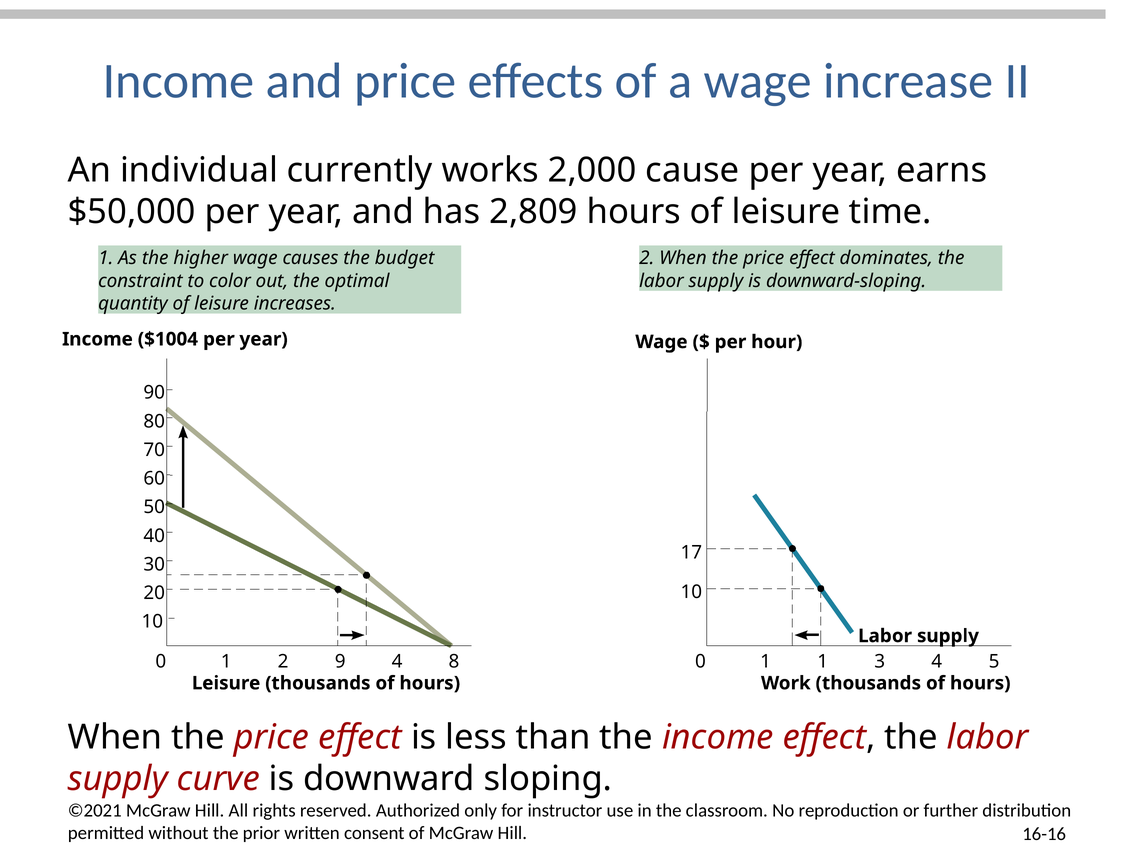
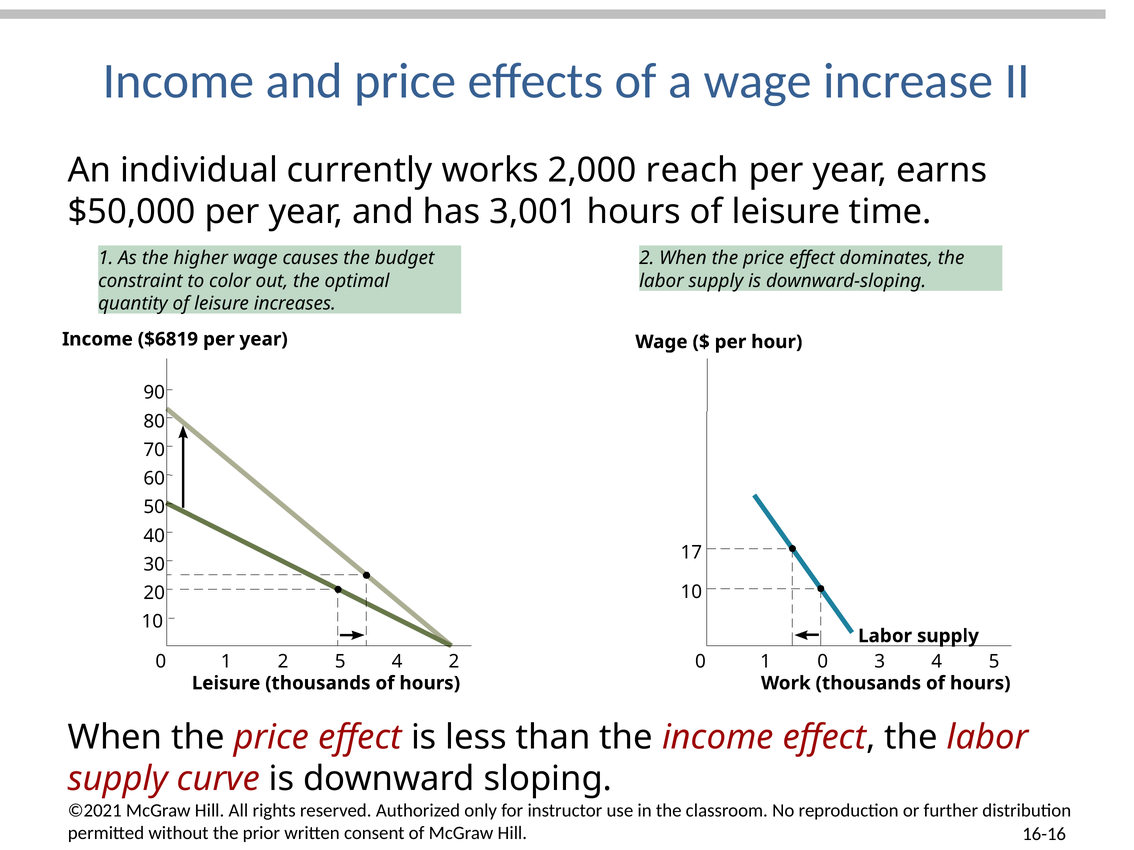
cause: cause -> reach
2,809: 2,809 -> 3,001
$1004: $1004 -> $6819
2 9: 9 -> 5
4 8: 8 -> 2
1 1: 1 -> 0
